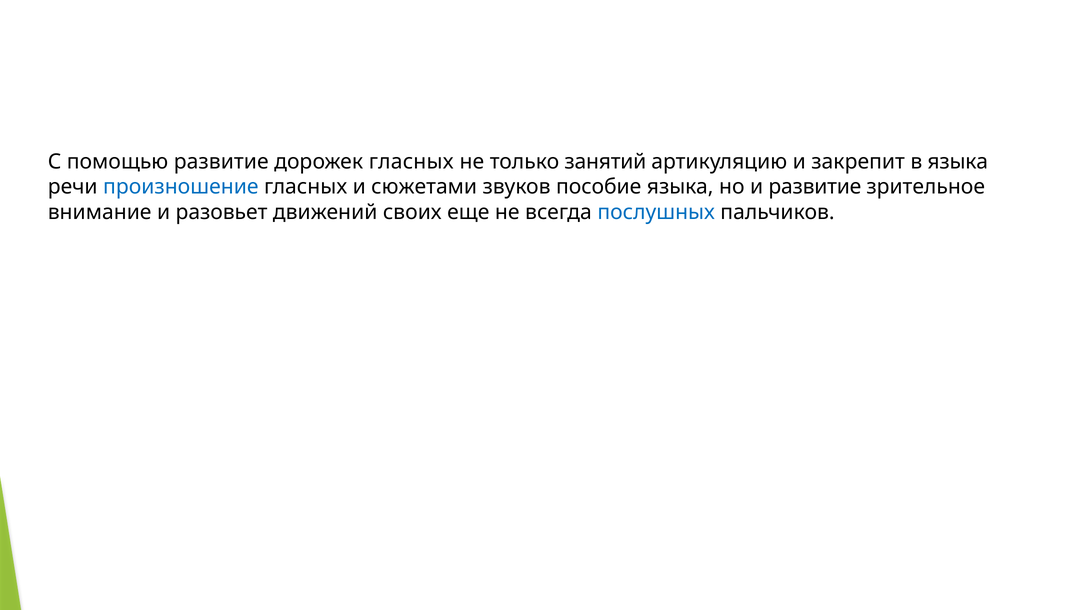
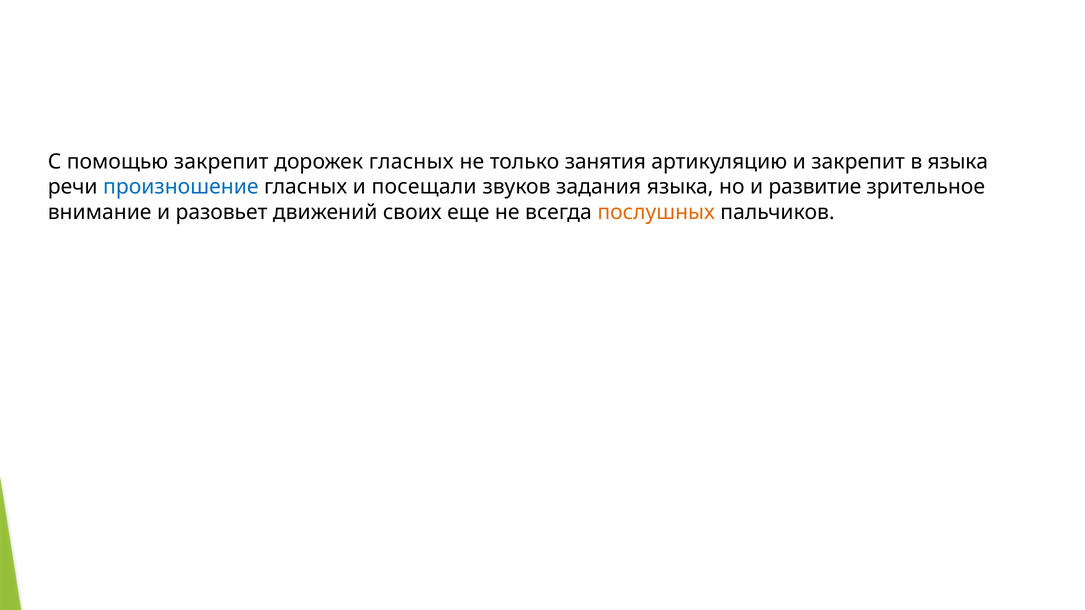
помощью развитие: развитие -> закрепит
занятий: занятий -> занятия
сюжетами: сюжетами -> посещали
пособие: пособие -> задания
послушных colour: blue -> orange
